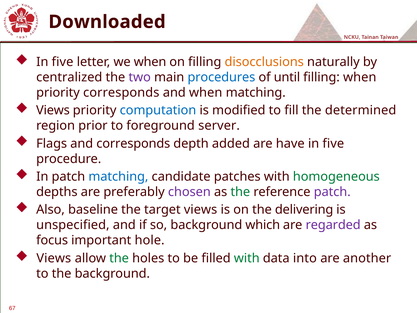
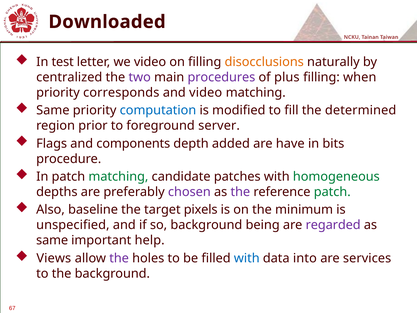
five at (63, 62): five -> test
we when: when -> video
procedures colour: blue -> purple
until: until -> plus
and when: when -> video
Views at (53, 110): Views -> Same
and corresponds: corresponds -> components
five at (333, 143): five -> bits
matching at (118, 177) colour: blue -> green
the at (240, 192) colour: green -> purple
patch at (332, 192) colour: purple -> green
target views: views -> pixels
delivering: delivering -> minimum
which: which -> being
focus at (52, 240): focus -> same
hole: hole -> help
the at (119, 258) colour: green -> purple
with at (247, 258) colour: green -> blue
another: another -> services
